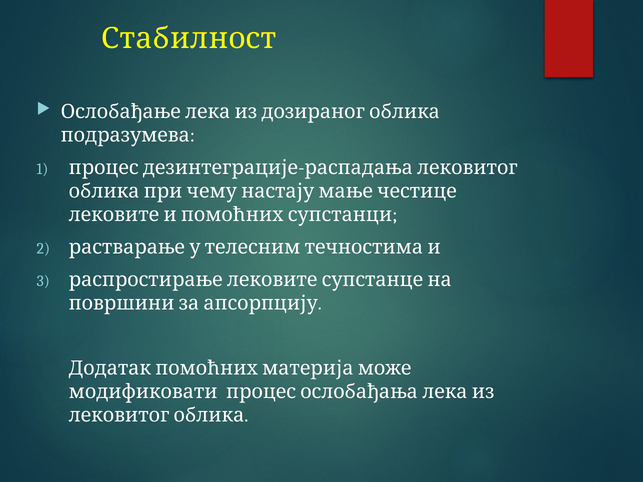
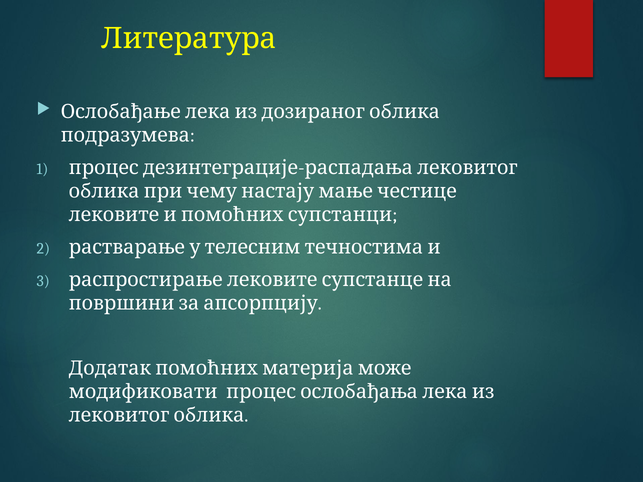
Стабилност: Стабилност -> Литература
